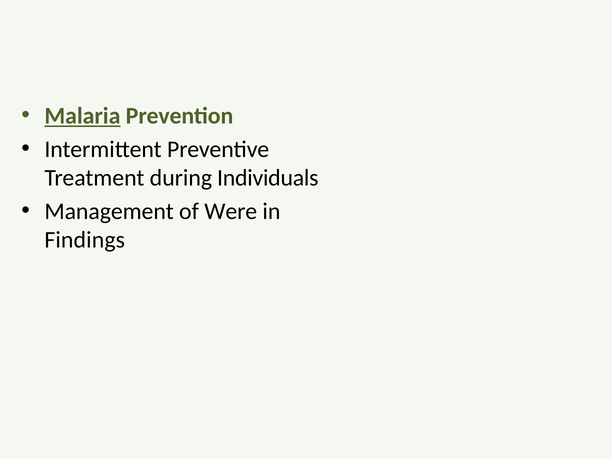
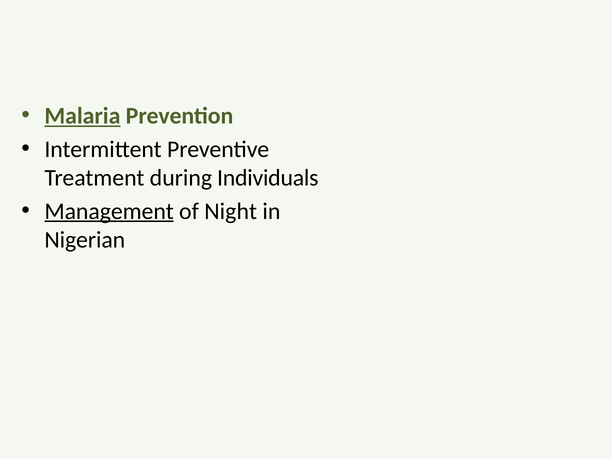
Management underline: none -> present
Were: Were -> Night
Findings: Findings -> Nigerian
